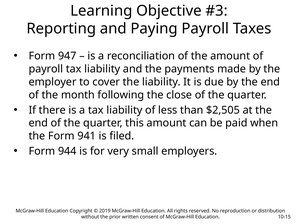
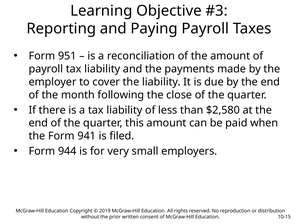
947: 947 -> 951
$2,505: $2,505 -> $2,580
